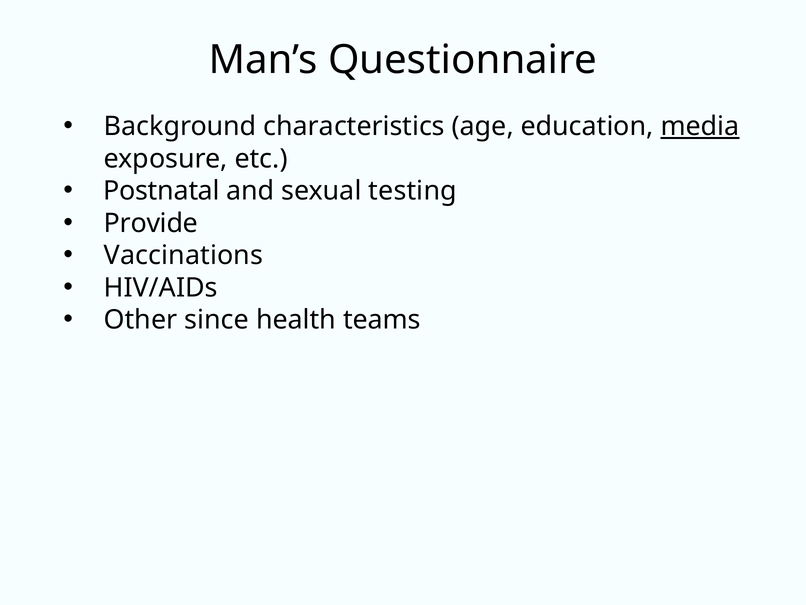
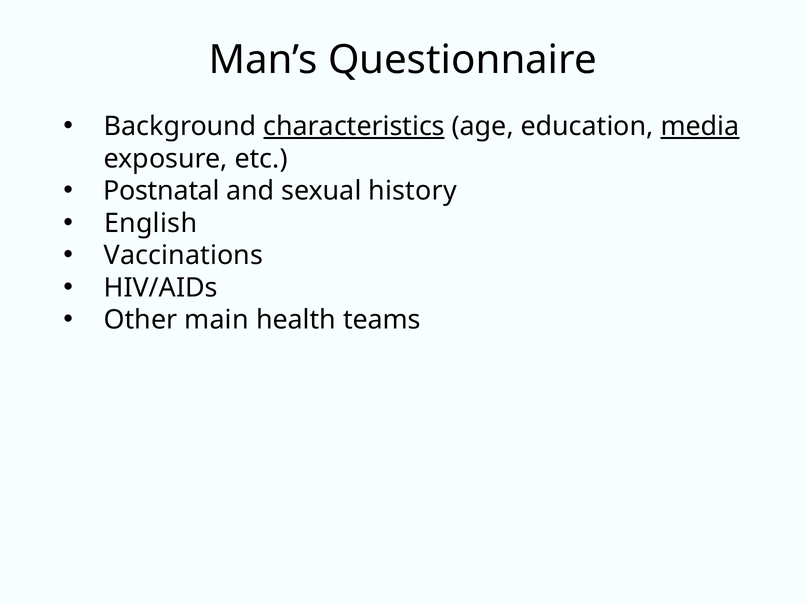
characteristics underline: none -> present
testing: testing -> history
Provide: Provide -> English
since: since -> main
